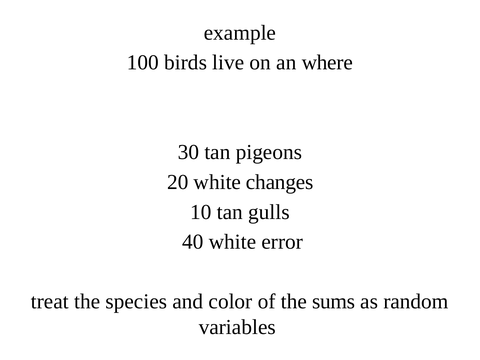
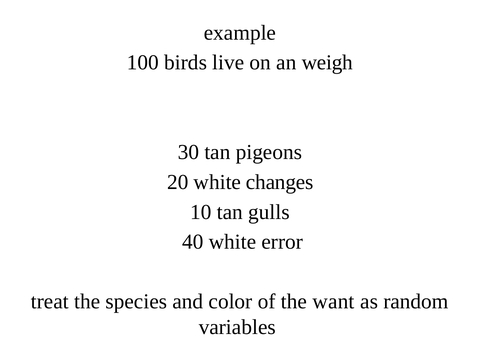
where: where -> weigh
sums: sums -> want
